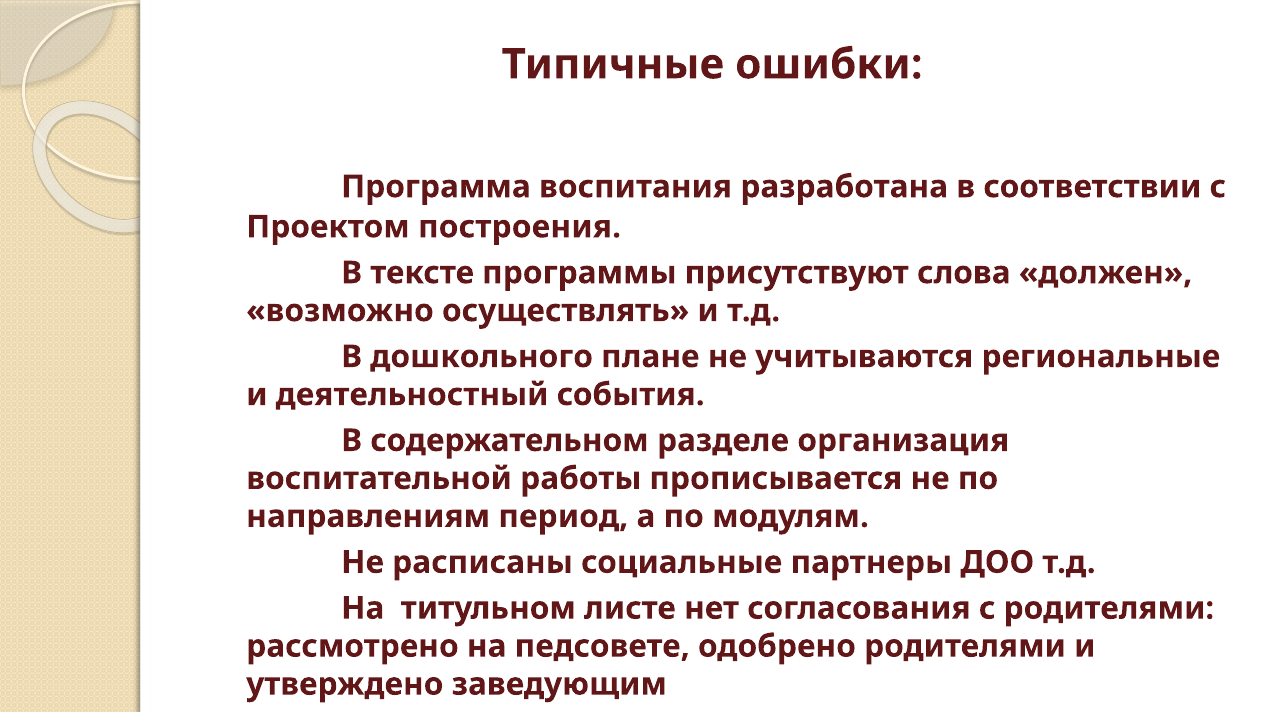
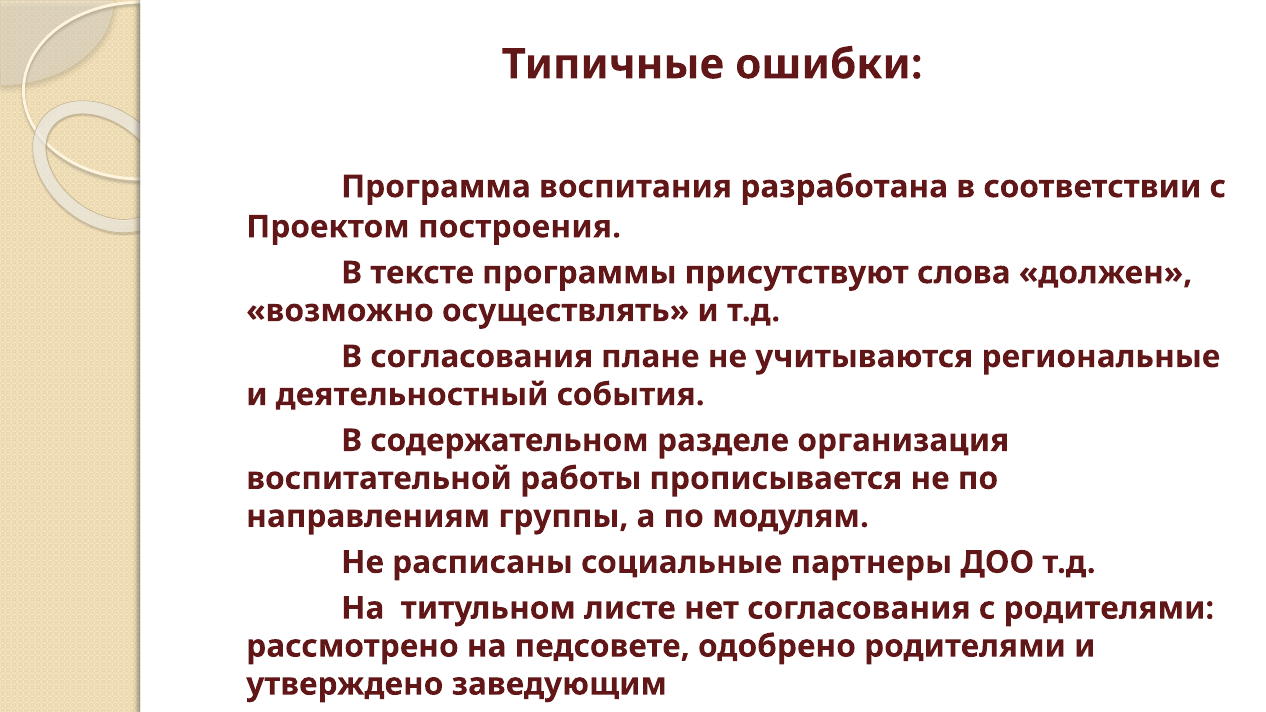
В дошкольного: дошкольного -> согласования
период: период -> группы
